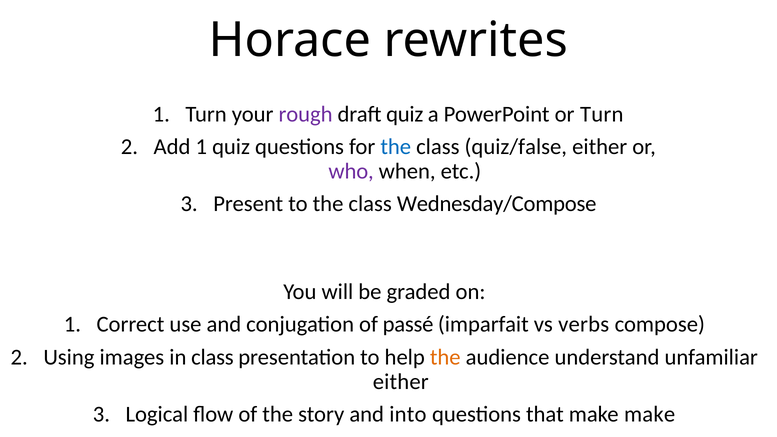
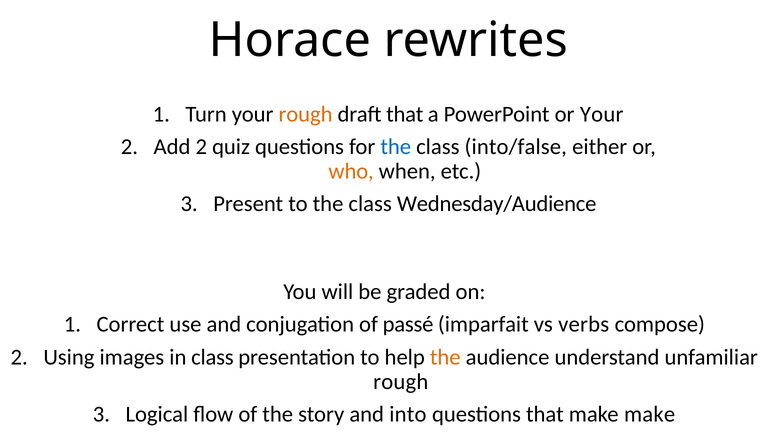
rough at (306, 114) colour: purple -> orange
draft quiz: quiz -> that
or Turn: Turn -> Your
Add 1: 1 -> 2
quiz/false: quiz/false -> into/false
who colour: purple -> orange
Wednesday/Compose: Wednesday/Compose -> Wednesday/Audience
either at (401, 382): either -> rough
